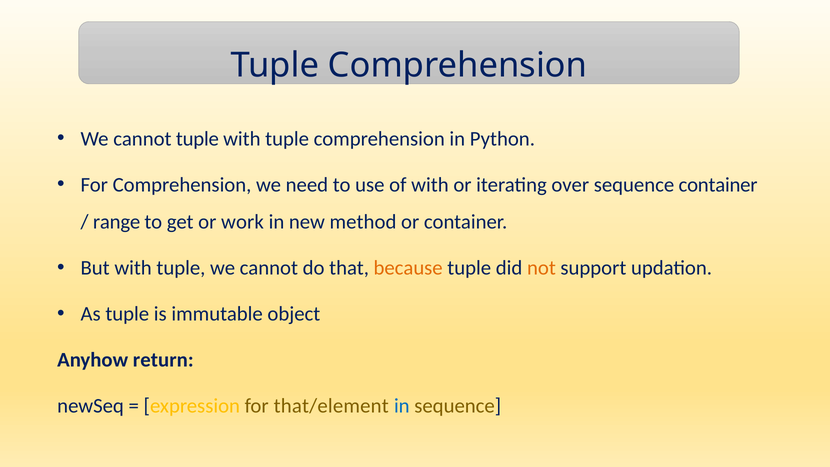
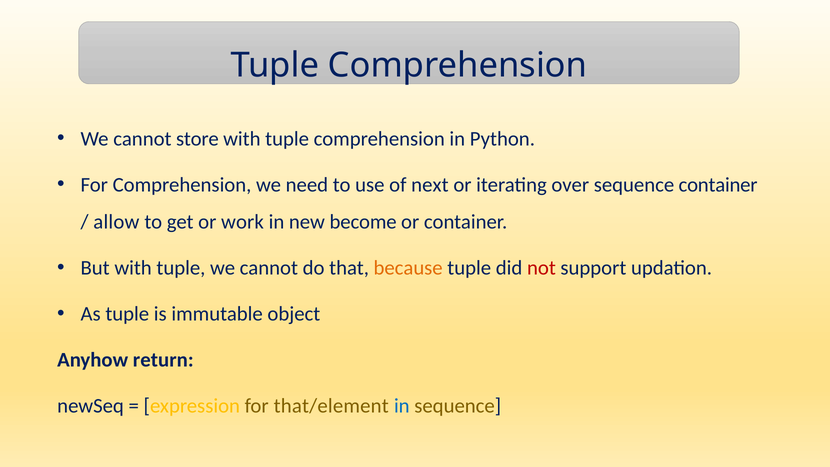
cannot tuple: tuple -> store
of with: with -> next
range: range -> allow
method: method -> become
not colour: orange -> red
